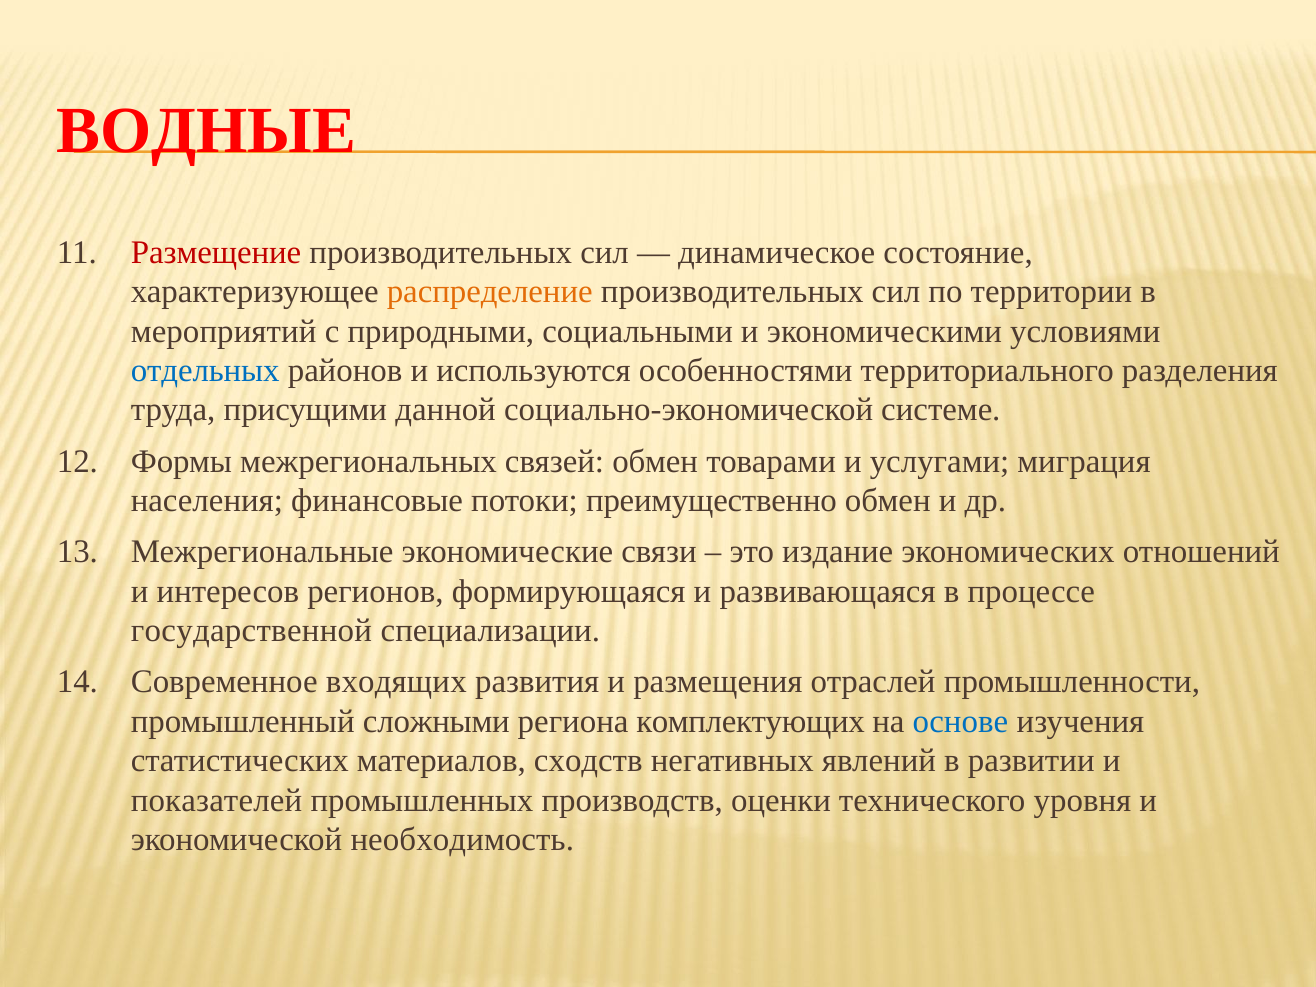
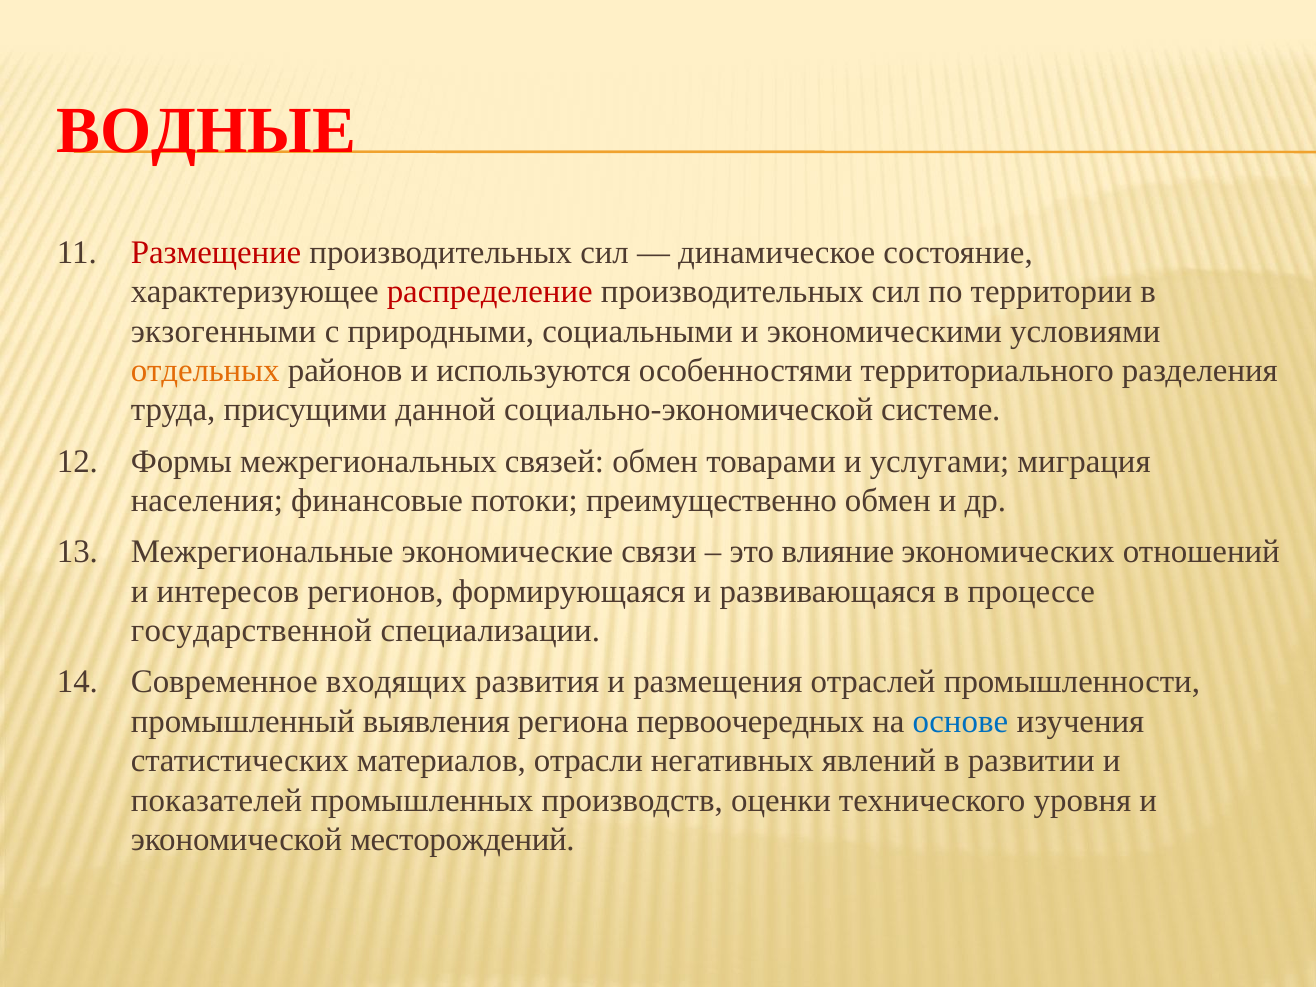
распределение colour: orange -> red
мероприятий: мероприятий -> экзогенными
отдельных colour: blue -> orange
издание: издание -> влияние
сложными: сложными -> выявления
комплектующих: комплектующих -> первоочередных
сходств: сходств -> отрасли
необходимость: необходимость -> месторождений
